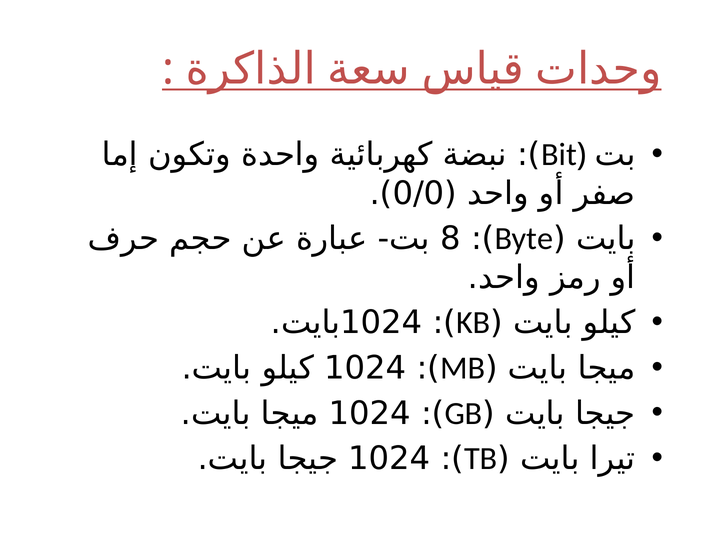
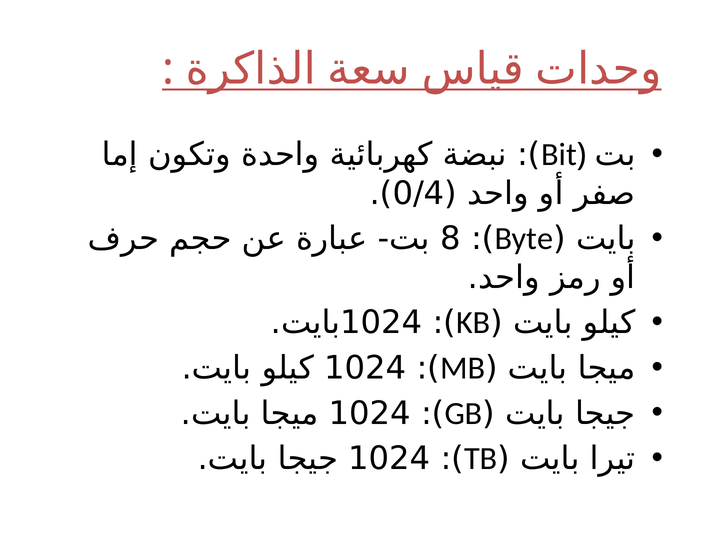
0/0: 0/0 -> 0/4
